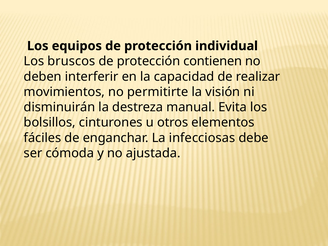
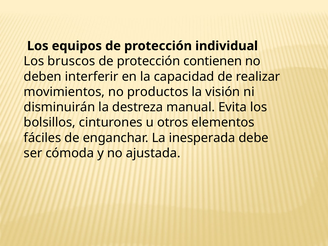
permitirte: permitirte -> productos
infecciosas: infecciosas -> inesperada
